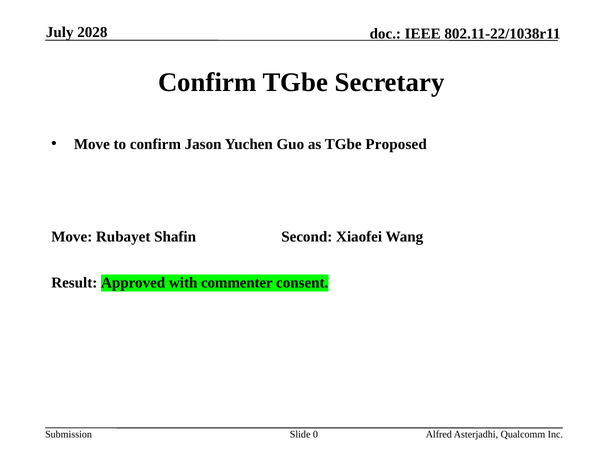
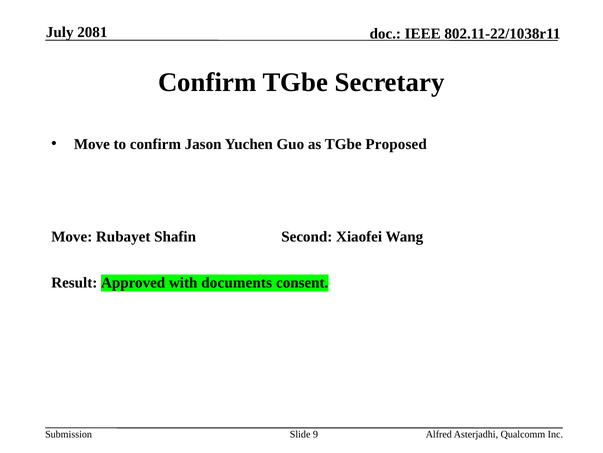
2028: 2028 -> 2081
commenter: commenter -> documents
0: 0 -> 9
